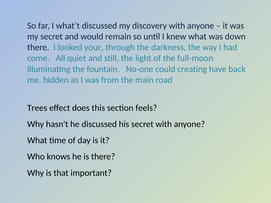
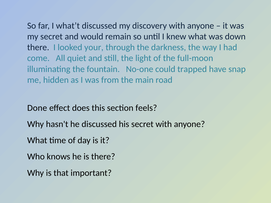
creating: creating -> trapped
back: back -> snap
Trees: Trees -> Done
